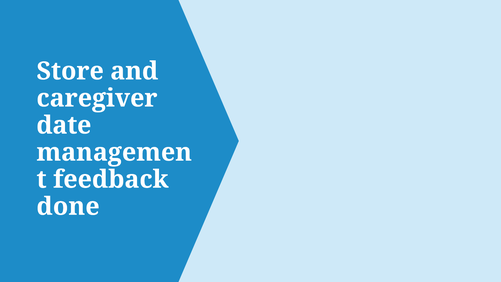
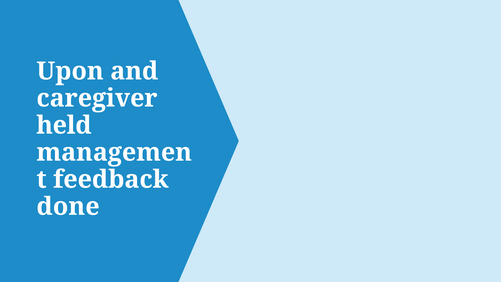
Store: Store -> Upon
date: date -> held
